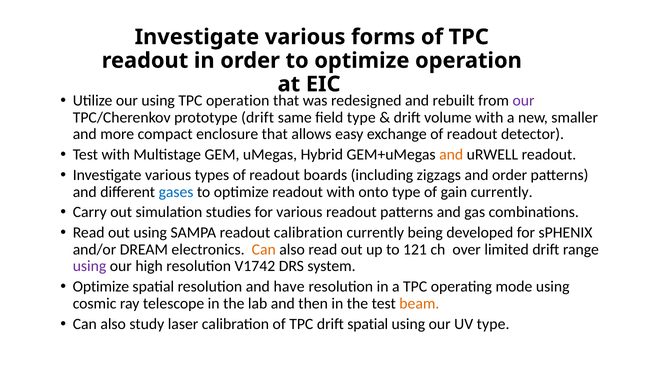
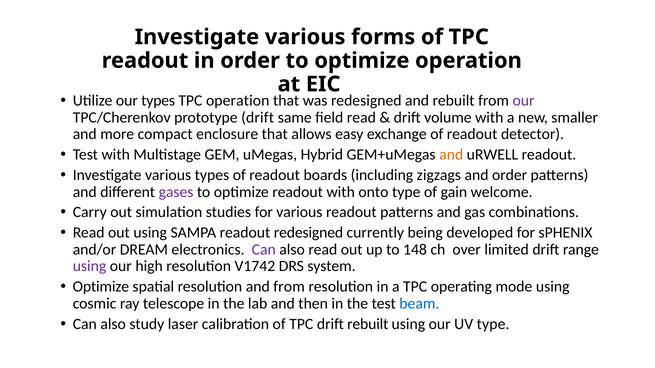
our using: using -> types
field type: type -> read
gases colour: blue -> purple
gain currently: currently -> welcome
readout calibration: calibration -> redesigned
Can at (264, 250) colour: orange -> purple
121: 121 -> 148
and have: have -> from
beam colour: orange -> blue
drift spatial: spatial -> rebuilt
